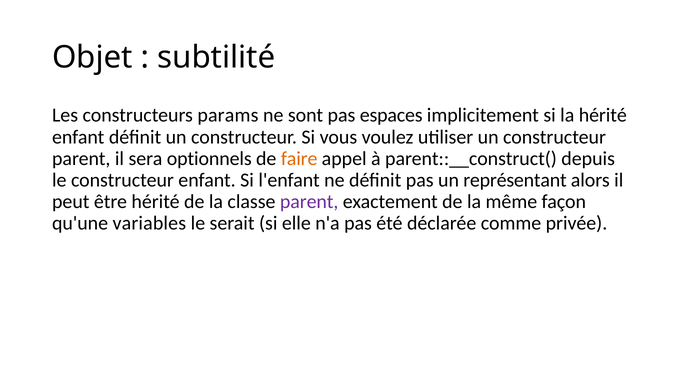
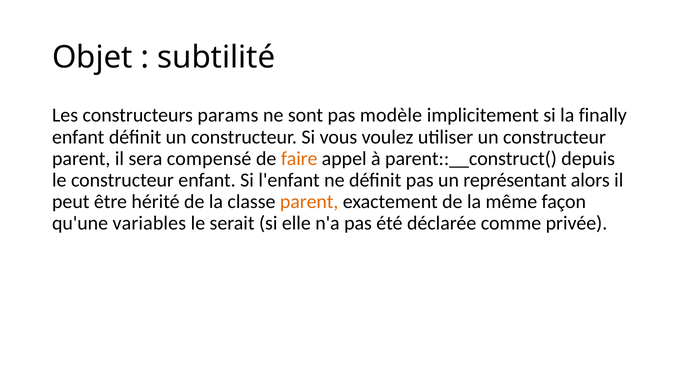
espaces: espaces -> modèle
la hérité: hérité -> finally
optionnels: optionnels -> compensé
parent at (309, 202) colour: purple -> orange
